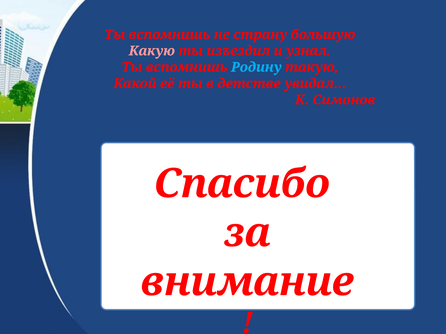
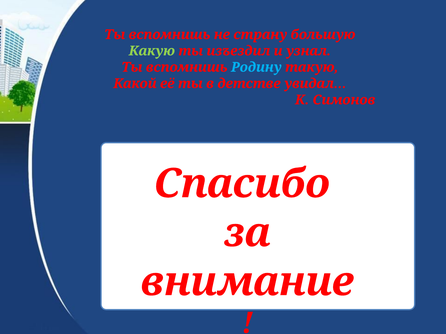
Какую colour: pink -> light green
